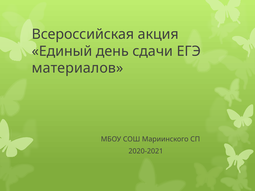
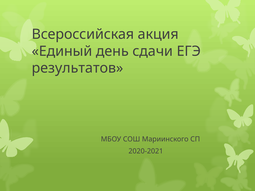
материалов: материалов -> результатов
